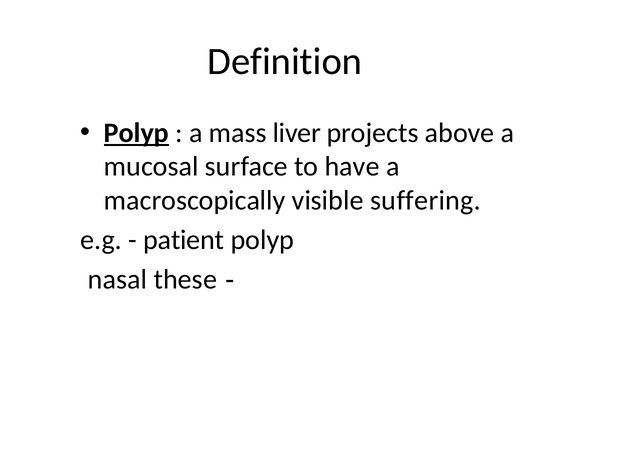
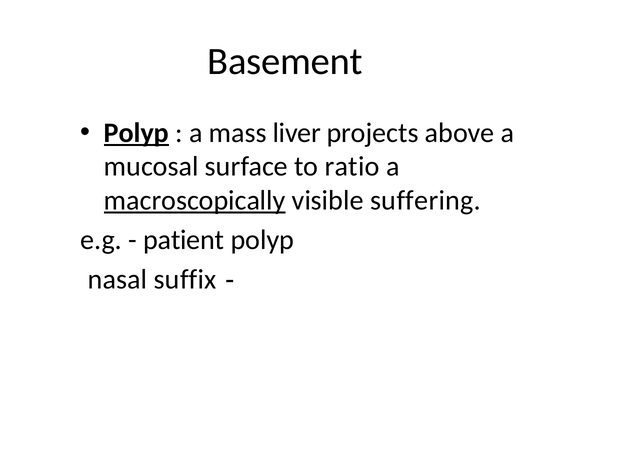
Definition: Definition -> Basement
have: have -> ratio
macroscopically underline: none -> present
these: these -> suffix
